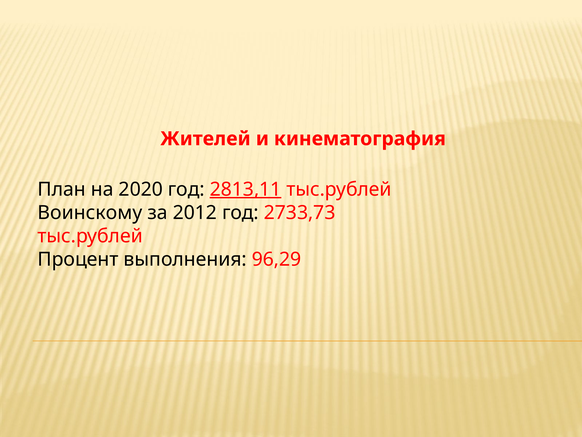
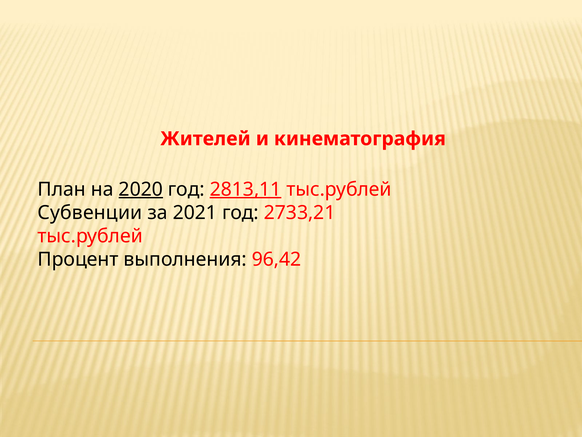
2020 underline: none -> present
Воинскому: Воинскому -> Субвенции
2012: 2012 -> 2021
2733,73: 2733,73 -> 2733,21
96,29: 96,29 -> 96,42
